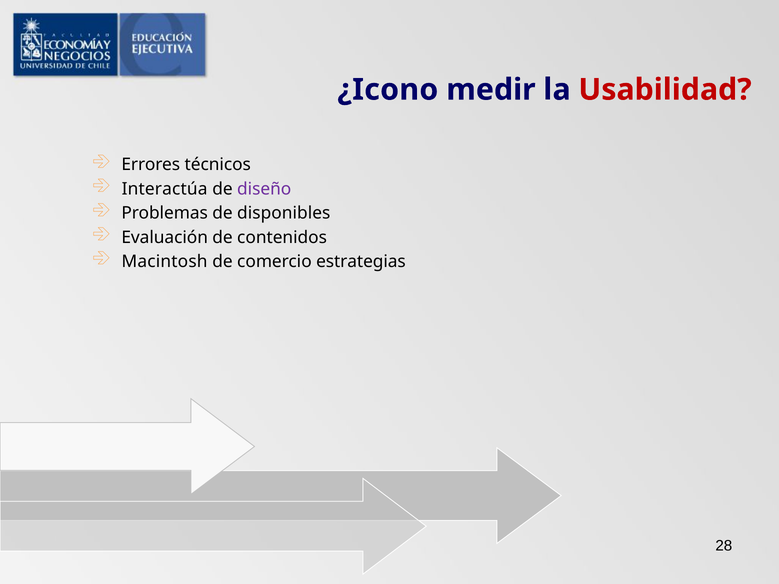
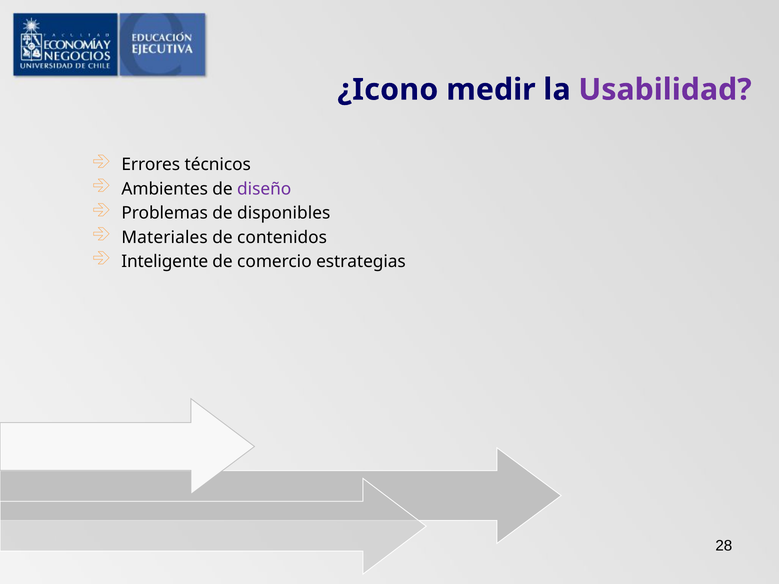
Usabilidad colour: red -> purple
Interactúa: Interactúa -> Ambientes
Evaluación: Evaluación -> Materiales
Macintosh: Macintosh -> Inteligente
